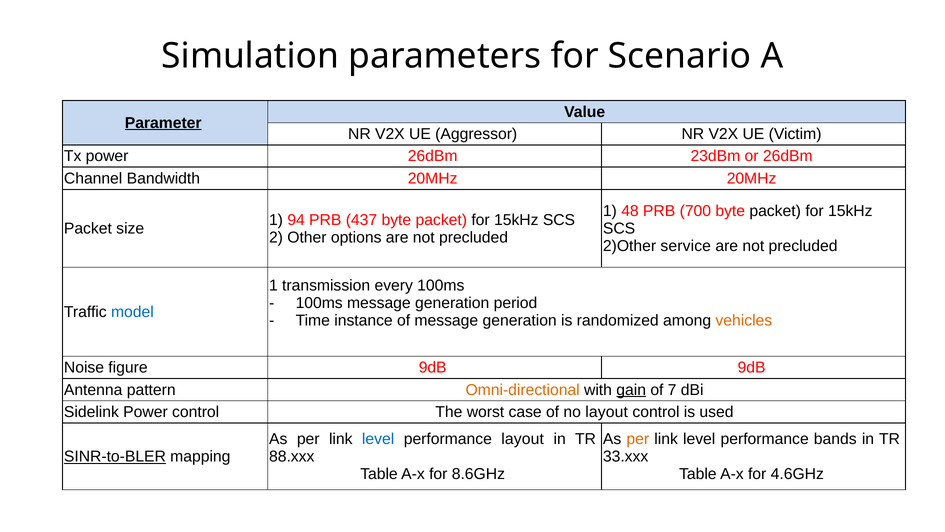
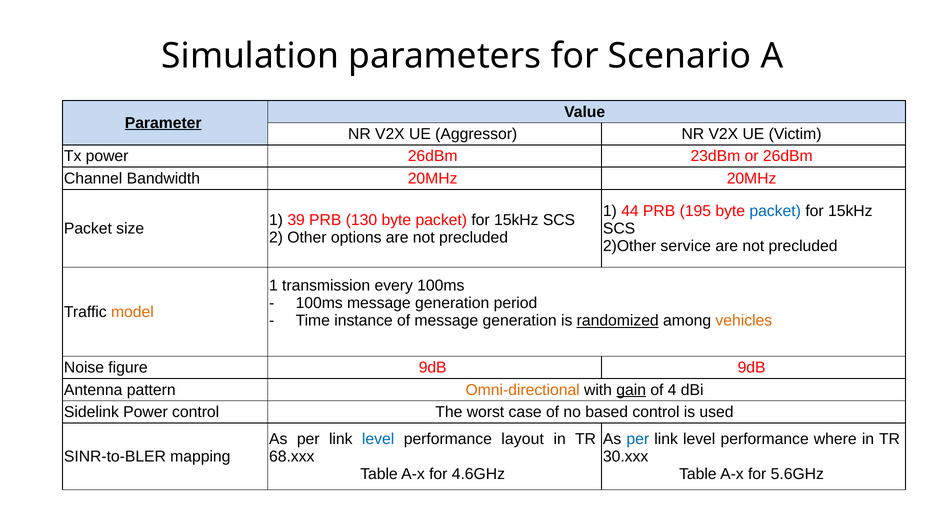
48: 48 -> 44
700: 700 -> 195
packet at (775, 211) colour: black -> blue
94: 94 -> 39
437: 437 -> 130
model colour: blue -> orange
randomized underline: none -> present
7: 7 -> 4
no layout: layout -> based
per at (638, 439) colour: orange -> blue
bands: bands -> where
SINR-to-BLER underline: present -> none
88.xxx: 88.xxx -> 68.xxx
33.xxx: 33.xxx -> 30.xxx
8.6GHz: 8.6GHz -> 4.6GHz
4.6GHz: 4.6GHz -> 5.6GHz
